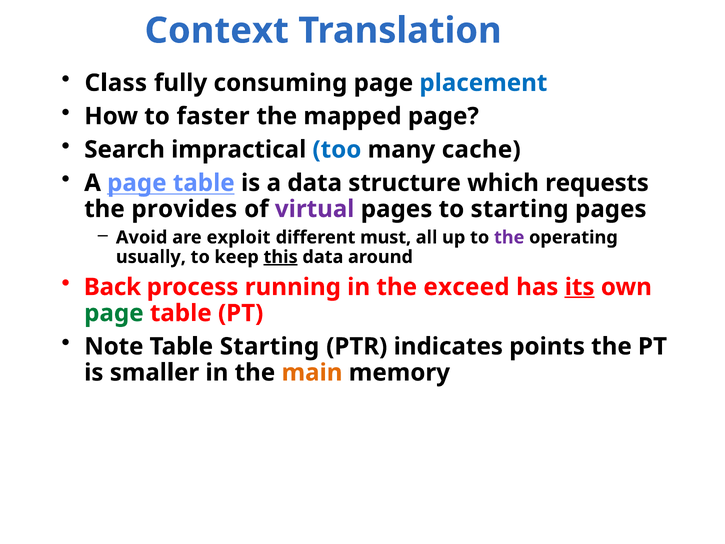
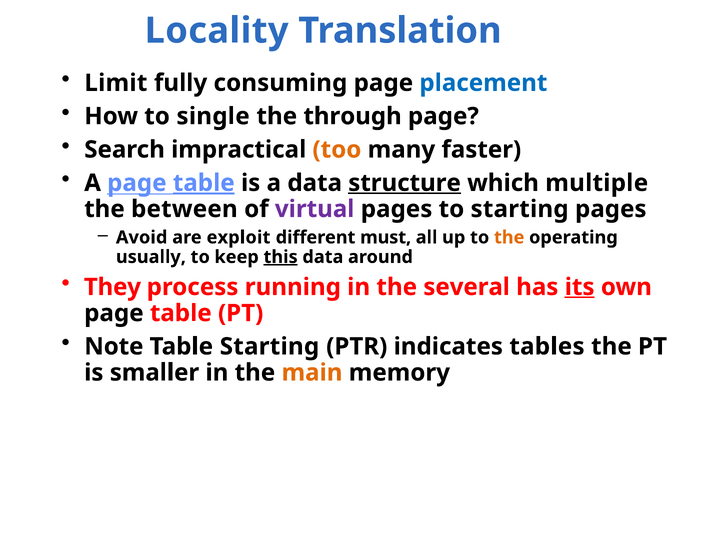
Context: Context -> Locality
Class: Class -> Limit
faster: faster -> single
mapped: mapped -> through
too colour: blue -> orange
cache: cache -> faster
table at (204, 183) underline: none -> present
structure underline: none -> present
requests: requests -> multiple
provides: provides -> between
the at (509, 237) colour: purple -> orange
Back: Back -> They
exceed: exceed -> several
page at (114, 313) colour: green -> black
points: points -> tables
